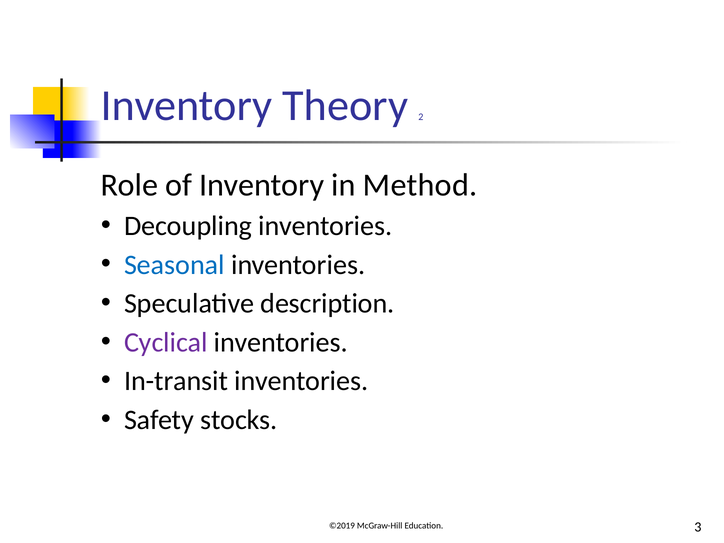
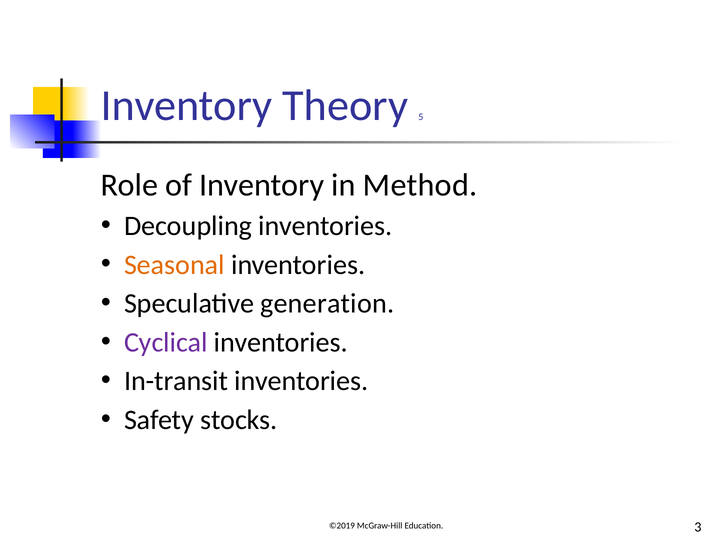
2: 2 -> 5
Seasonal colour: blue -> orange
description: description -> generation
